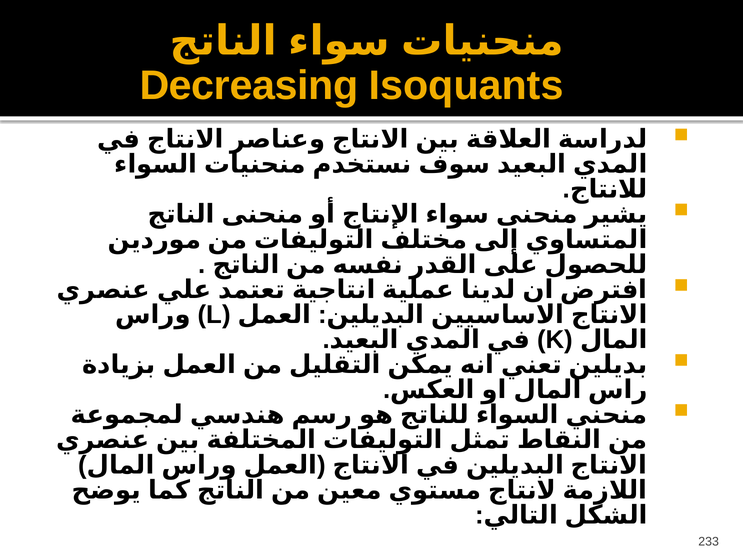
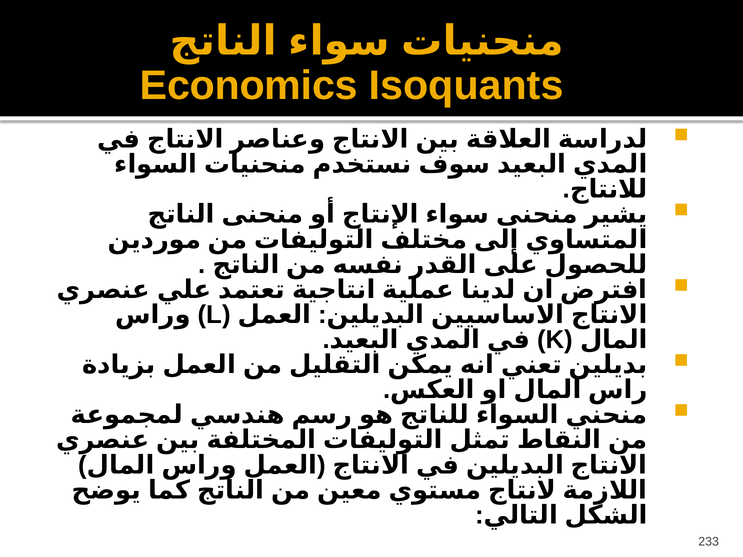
Decreasing: Decreasing -> Economics
